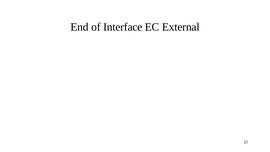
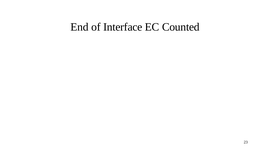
External: External -> Counted
